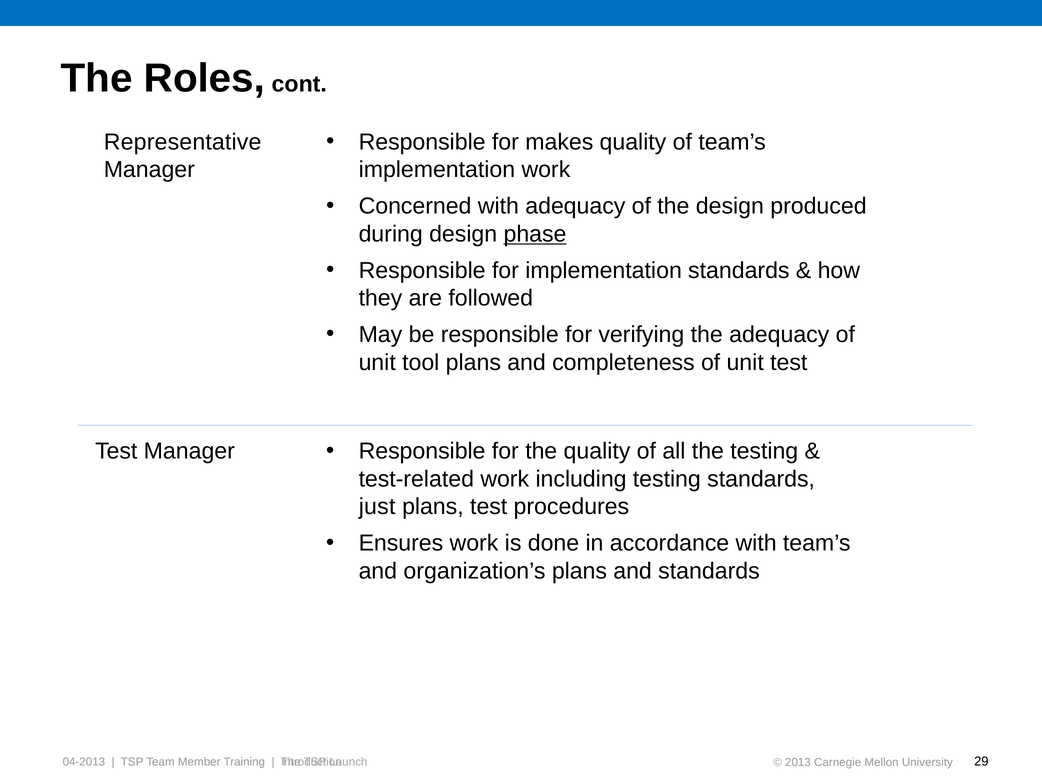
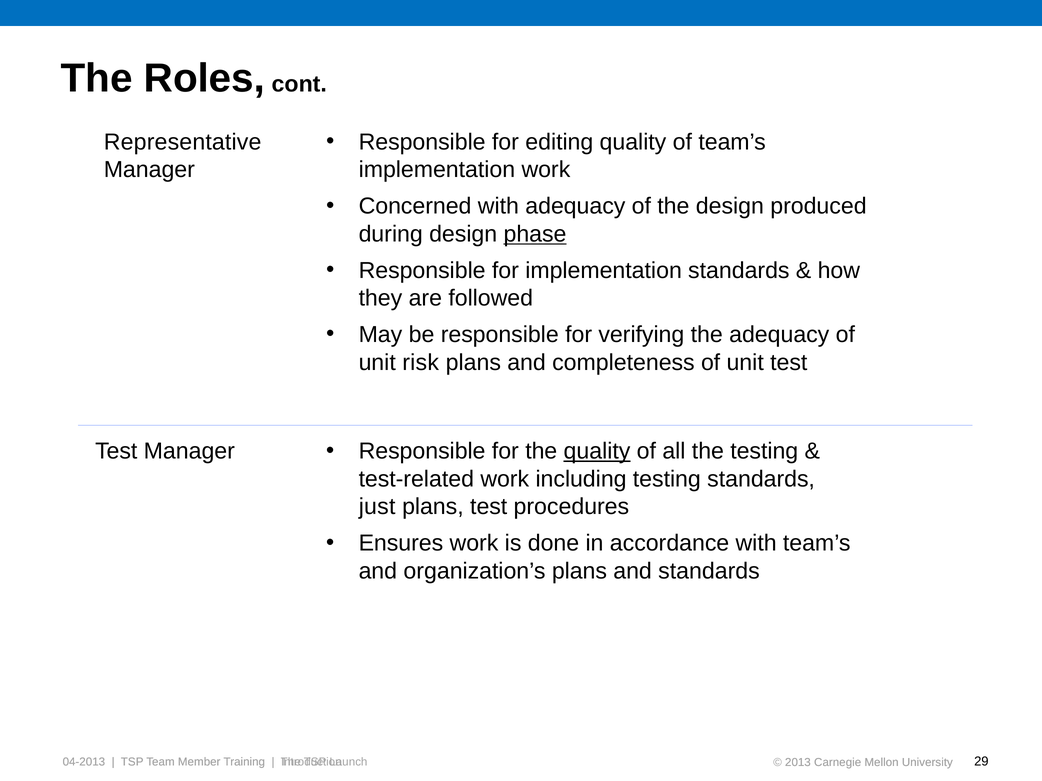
makes: makes -> editing
tool: tool -> risk
quality at (597, 452) underline: none -> present
